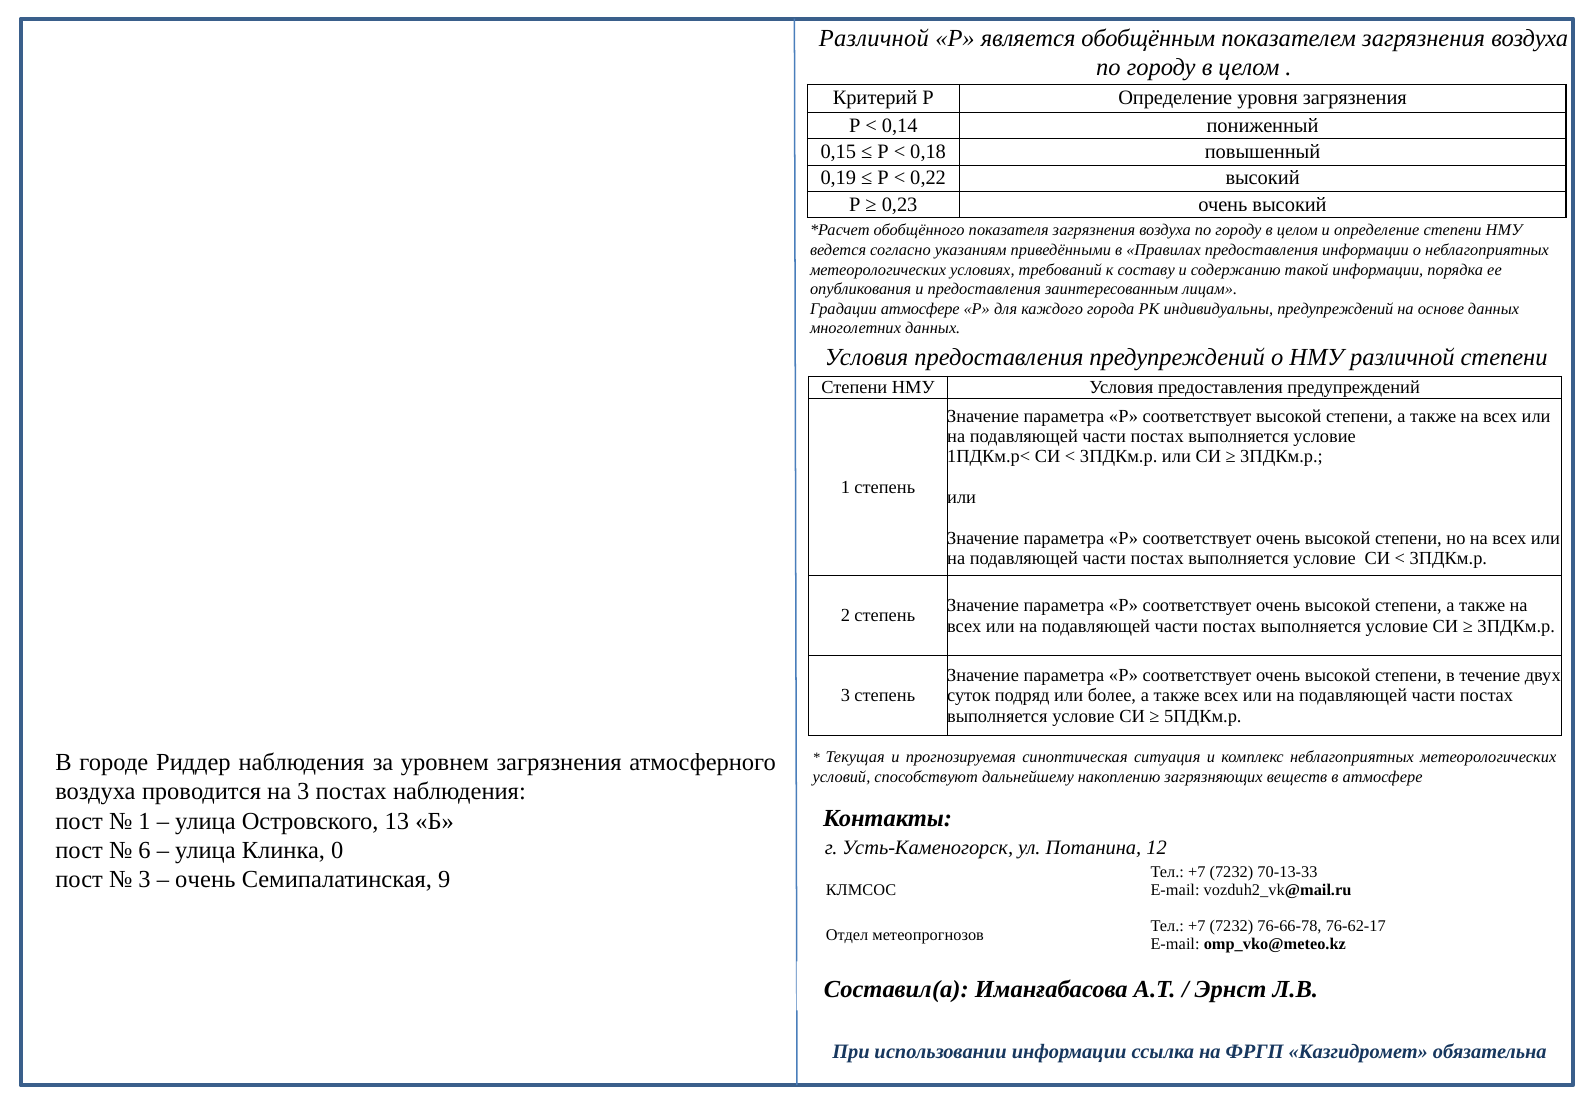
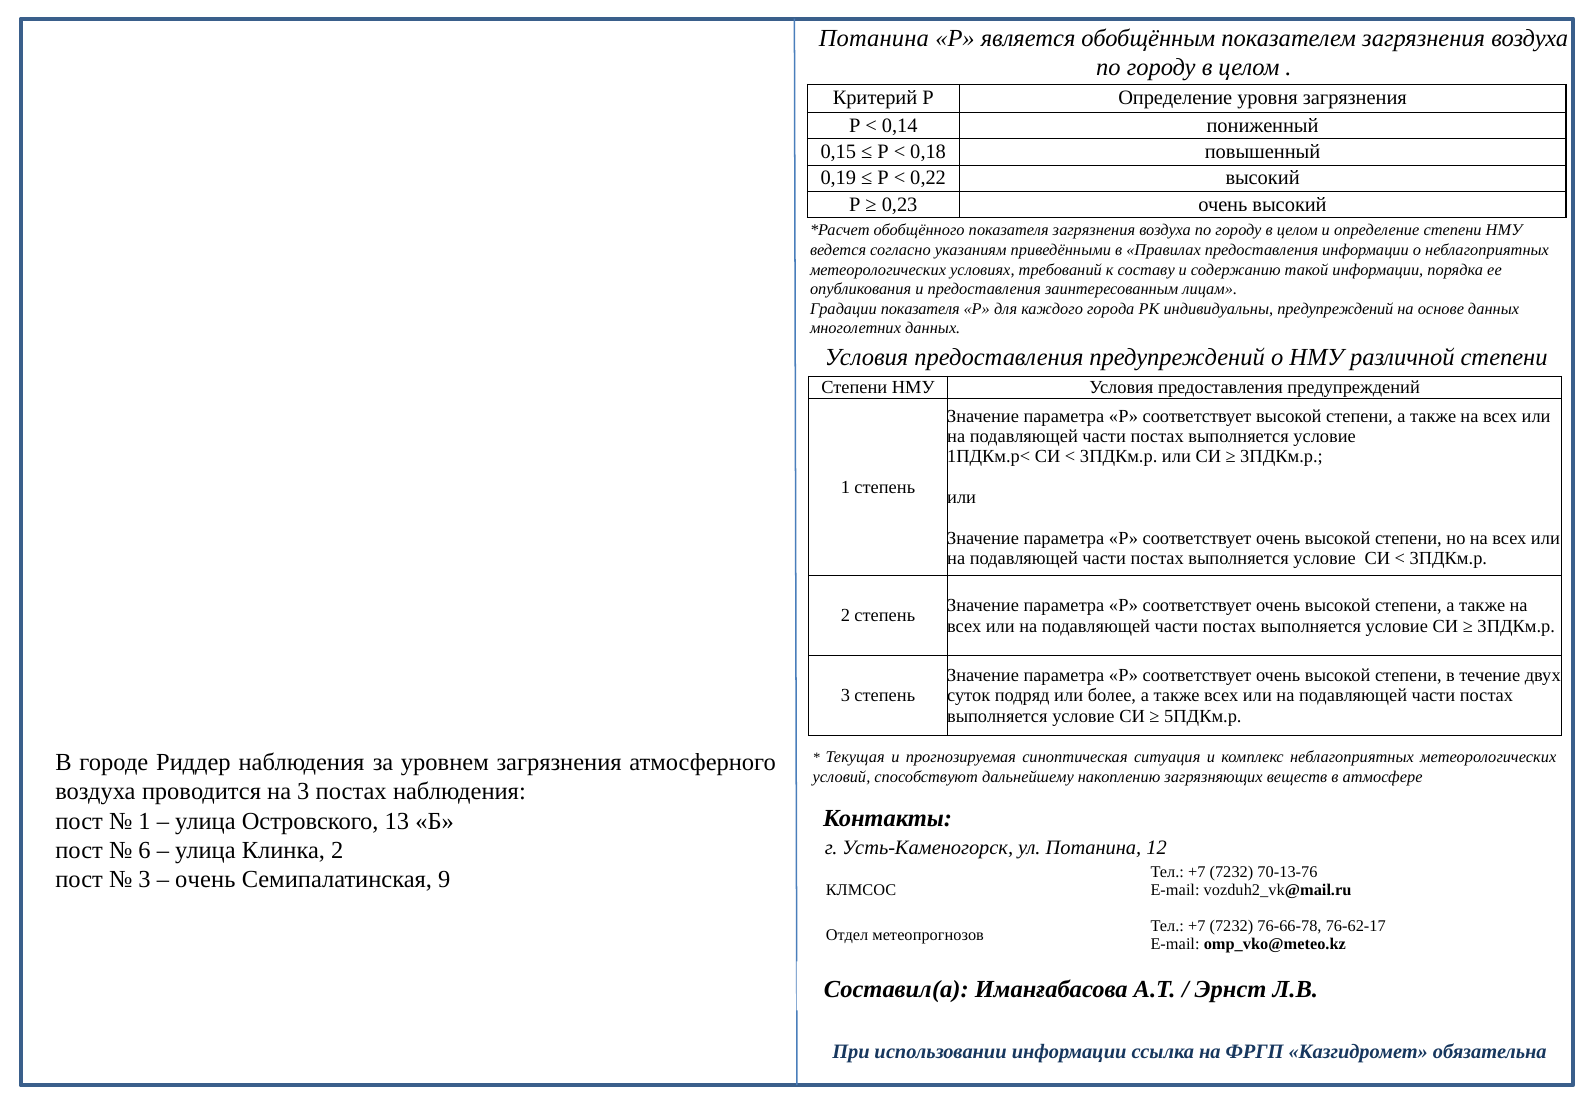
Различной at (874, 38): Различной -> Потанина
Градации атмосфере: атмосфере -> показателя
Клинка 0: 0 -> 2
70-13-33: 70-13-33 -> 70-13-76
